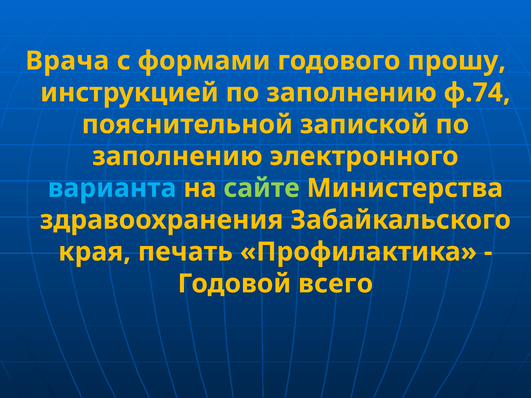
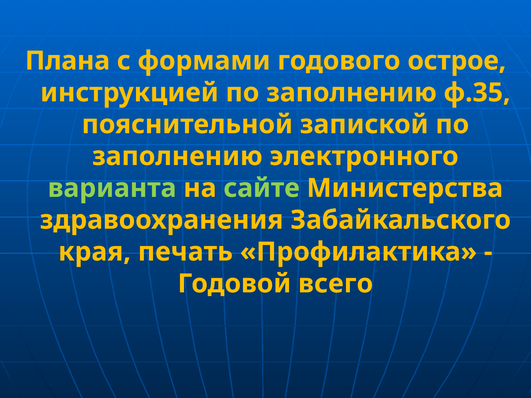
Врача: Врача -> Плана
прошу: прошу -> острое
ф.74: ф.74 -> ф.35
варианта colour: light blue -> light green
